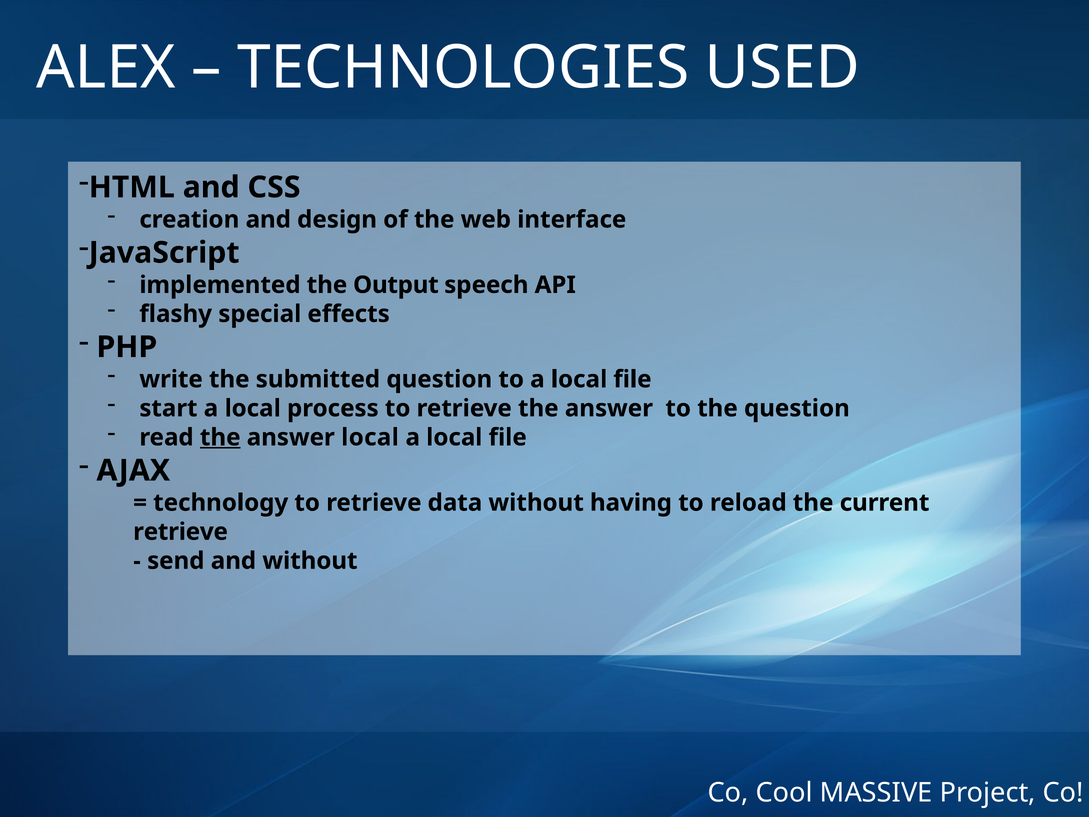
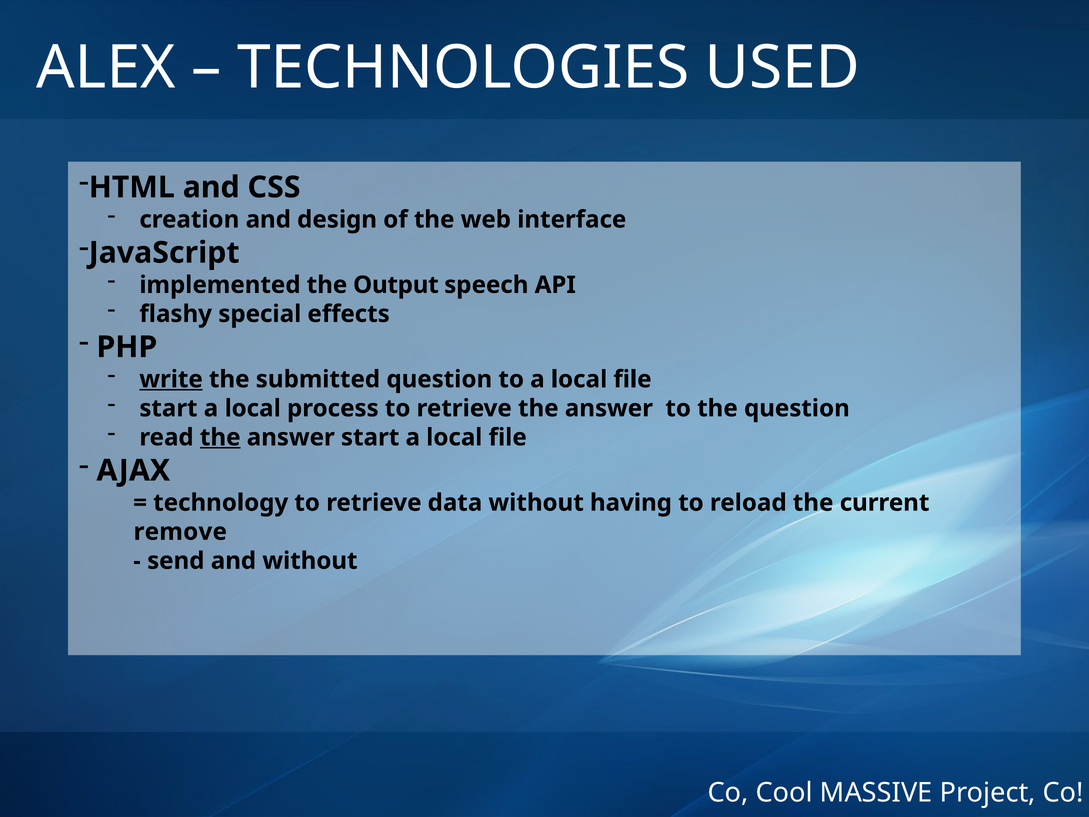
write underline: none -> present
answer local: local -> start
retrieve at (181, 532): retrieve -> remove
